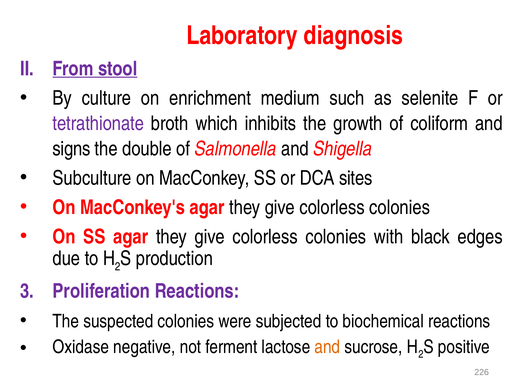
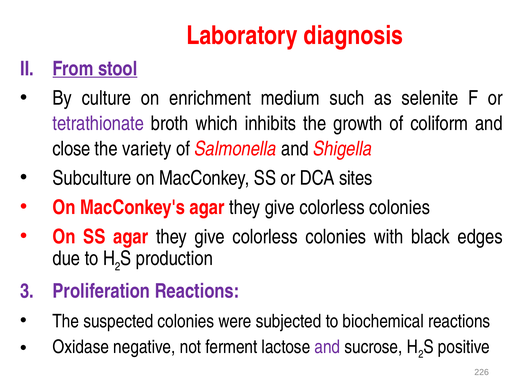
signs: signs -> close
double: double -> variety
and at (327, 347) colour: orange -> purple
